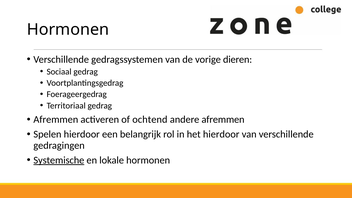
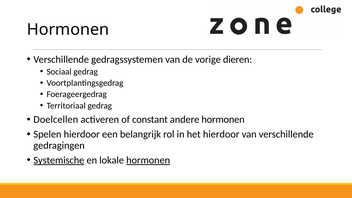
Afremmen at (56, 120): Afremmen -> Doelcellen
ochtend: ochtend -> constant
andere afremmen: afremmen -> hormonen
hormonen at (148, 160) underline: none -> present
